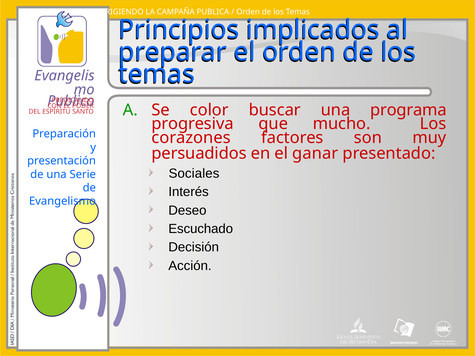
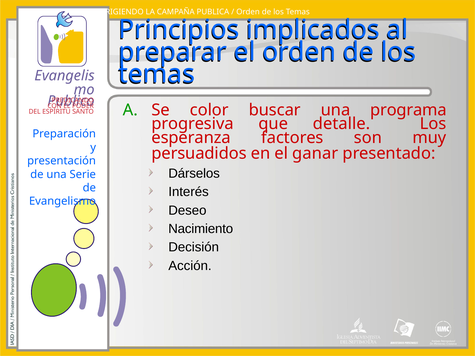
mucho: mucho -> detalle
corazones: corazones -> esperanza
Sociales: Sociales -> Dárselos
Escuchado: Escuchado -> Nacimiento
